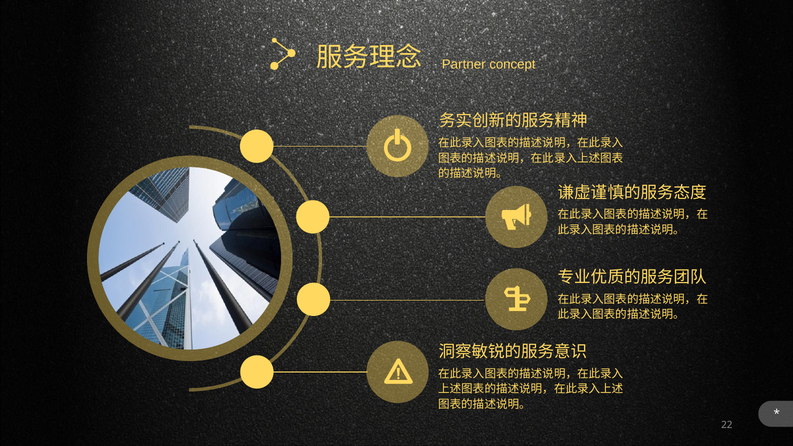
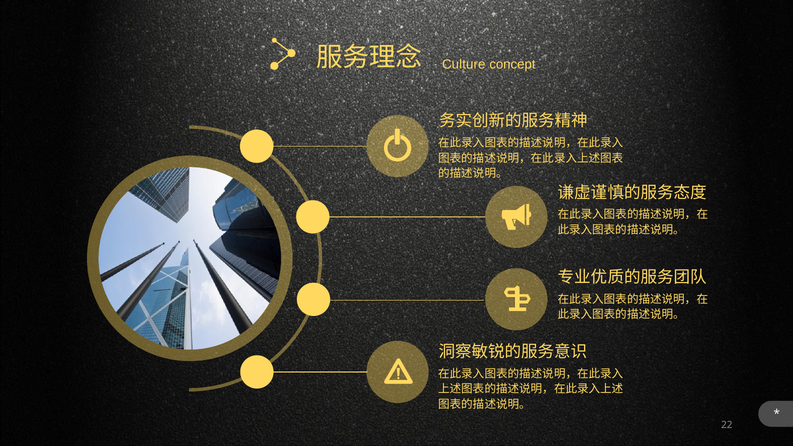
Partner: Partner -> Culture
